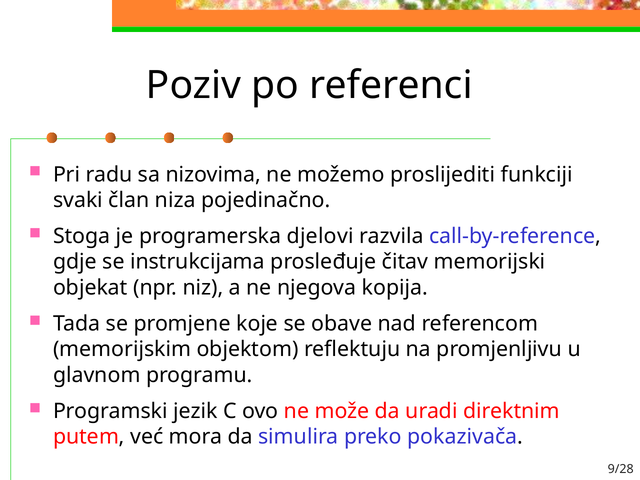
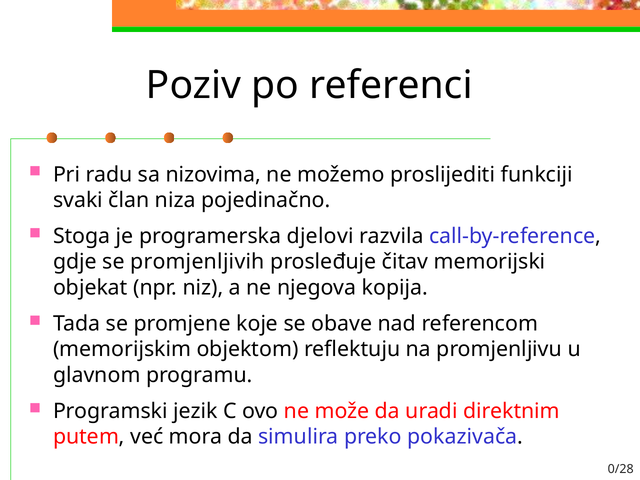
instrukcijama: instrukcijama -> promjenljivih
9/28: 9/28 -> 0/28
